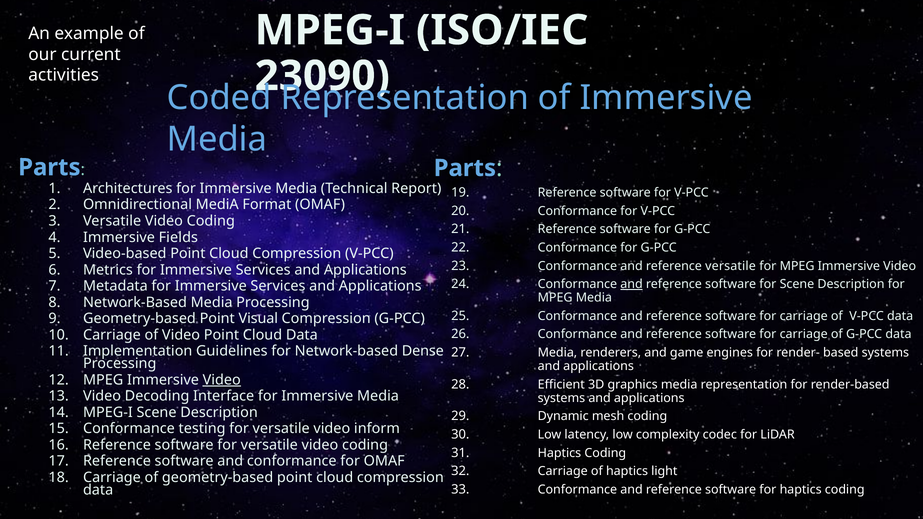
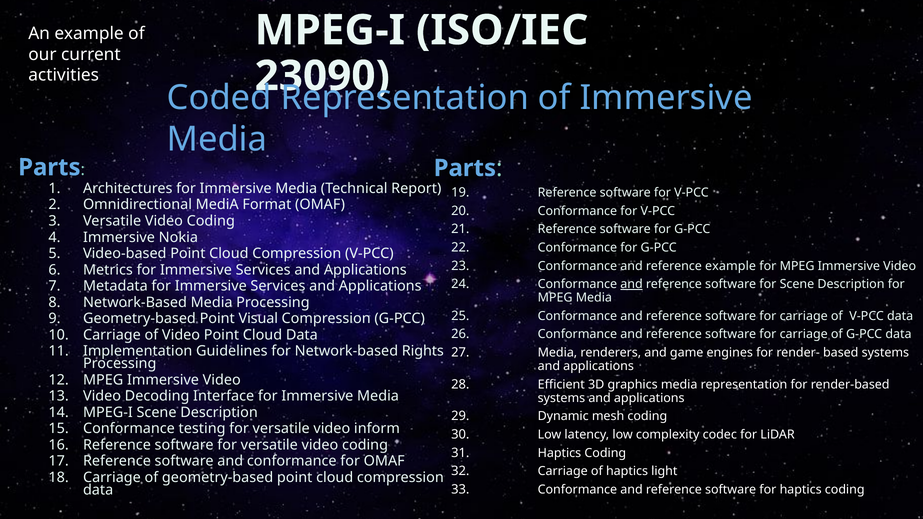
Fields: Fields -> Nokia
reference versatile: versatile -> example
Dense: Dense -> Rights
Video at (222, 380) underline: present -> none
